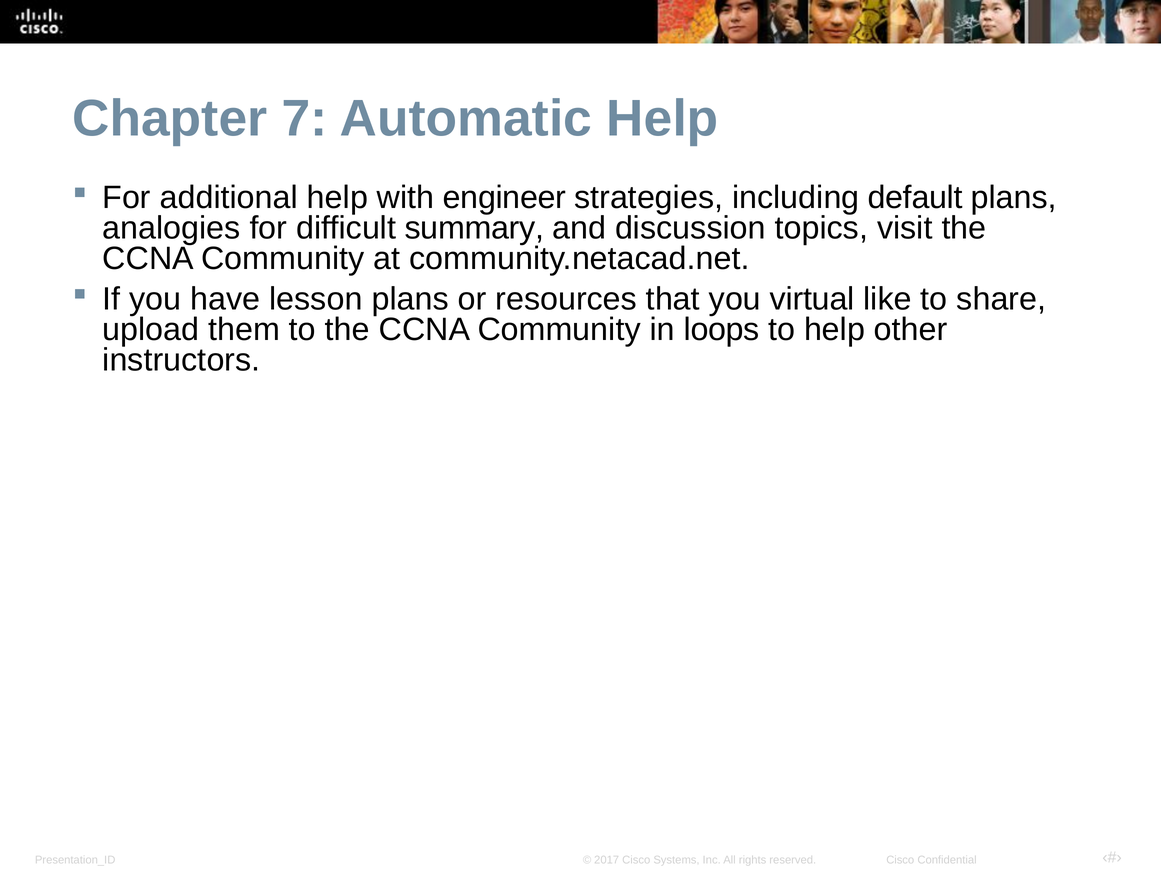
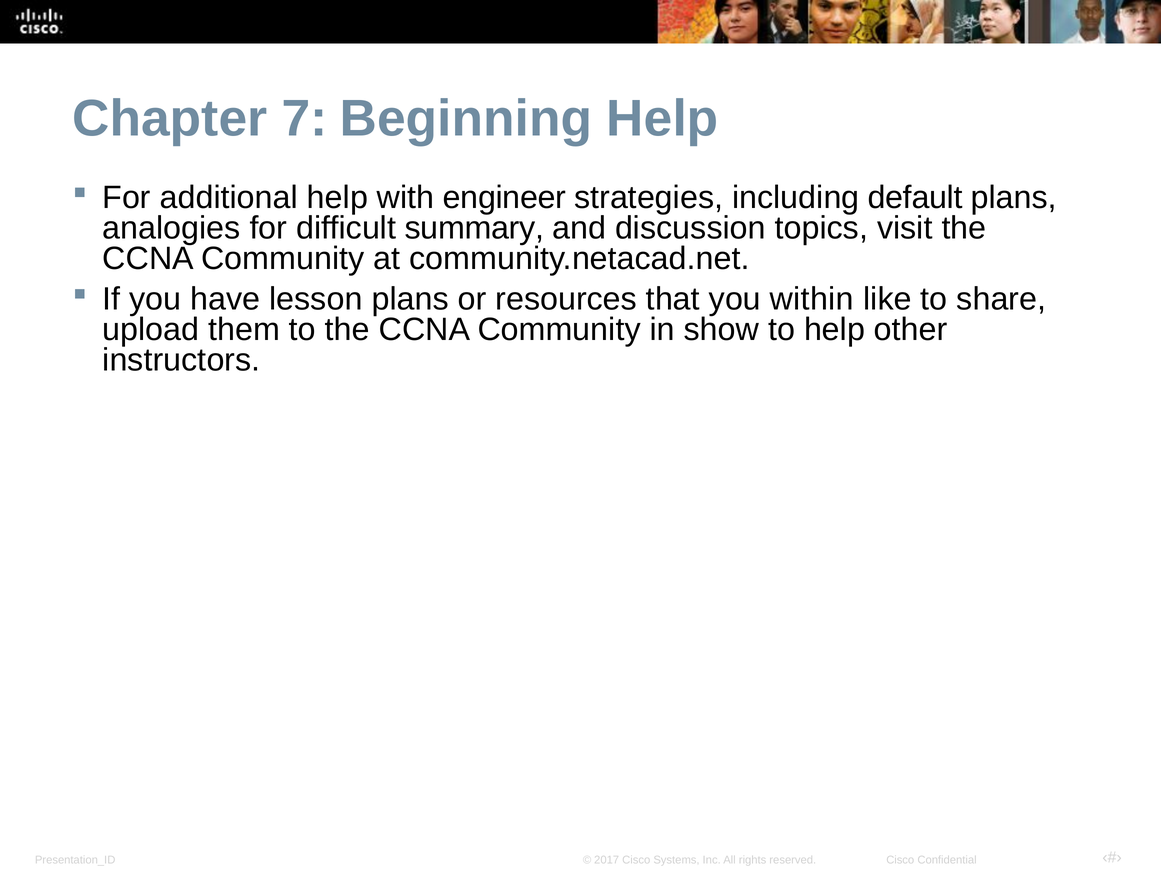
Automatic: Automatic -> Beginning
virtual: virtual -> within
loops: loops -> show
